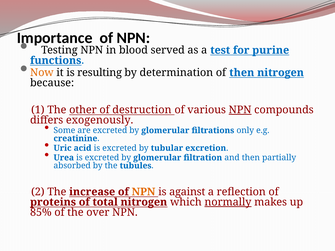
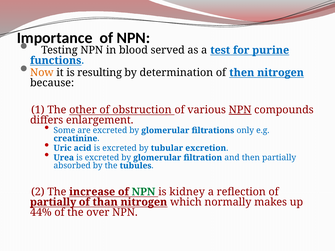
destruction: destruction -> obstruction
exogenously: exogenously -> enlargement
NPN at (143, 192) colour: orange -> green
against: against -> kidney
proteins at (53, 202): proteins -> partially
total: total -> than
normally underline: present -> none
85%: 85% -> 44%
